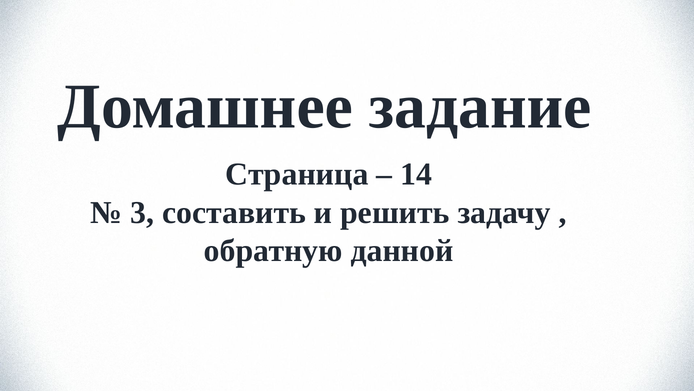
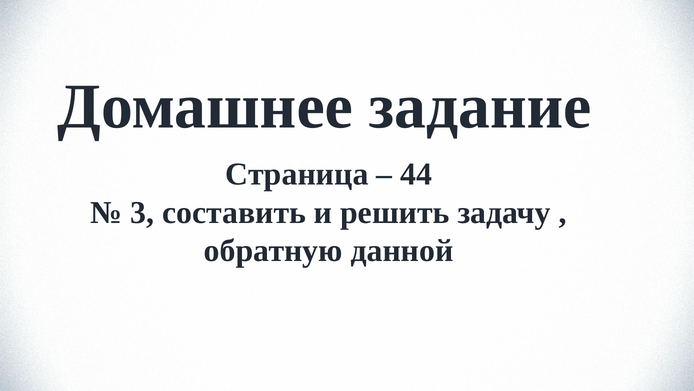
14: 14 -> 44
